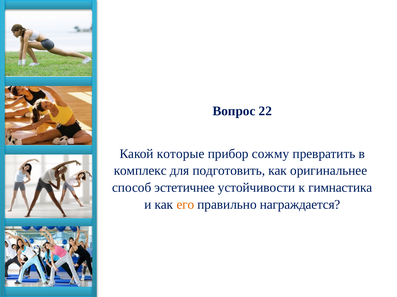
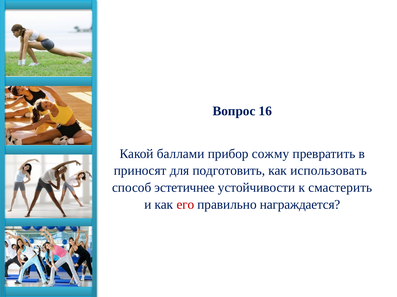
22: 22 -> 16
которые: которые -> баллами
комплекс: комплекс -> приносят
оригинальнее: оригинальнее -> использовать
гимнастика: гимнастика -> смастерить
его colour: orange -> red
